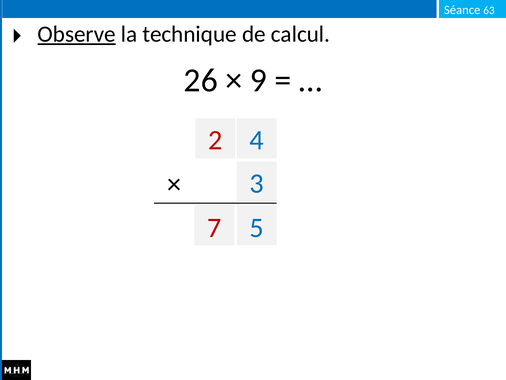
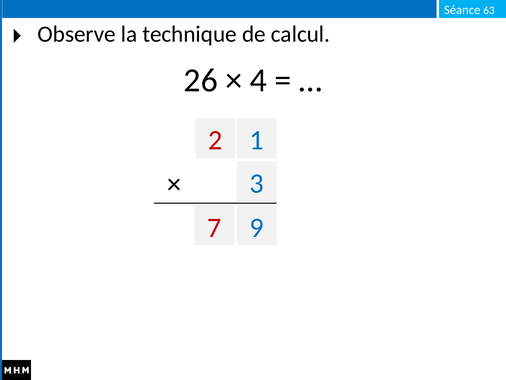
Observe underline: present -> none
9: 9 -> 4
2 4: 4 -> 1
5: 5 -> 9
